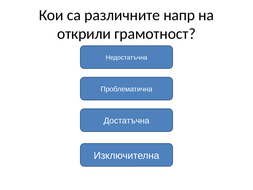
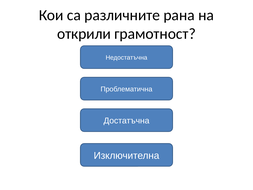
напр: напр -> рана
